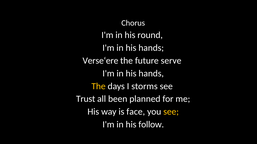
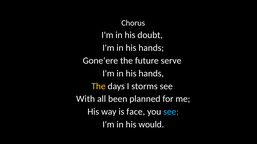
round: round -> doubt
Verse‘ere: Verse‘ere -> Gone‘ere
Trust: Trust -> With
see at (171, 112) colour: yellow -> light blue
follow: follow -> would
